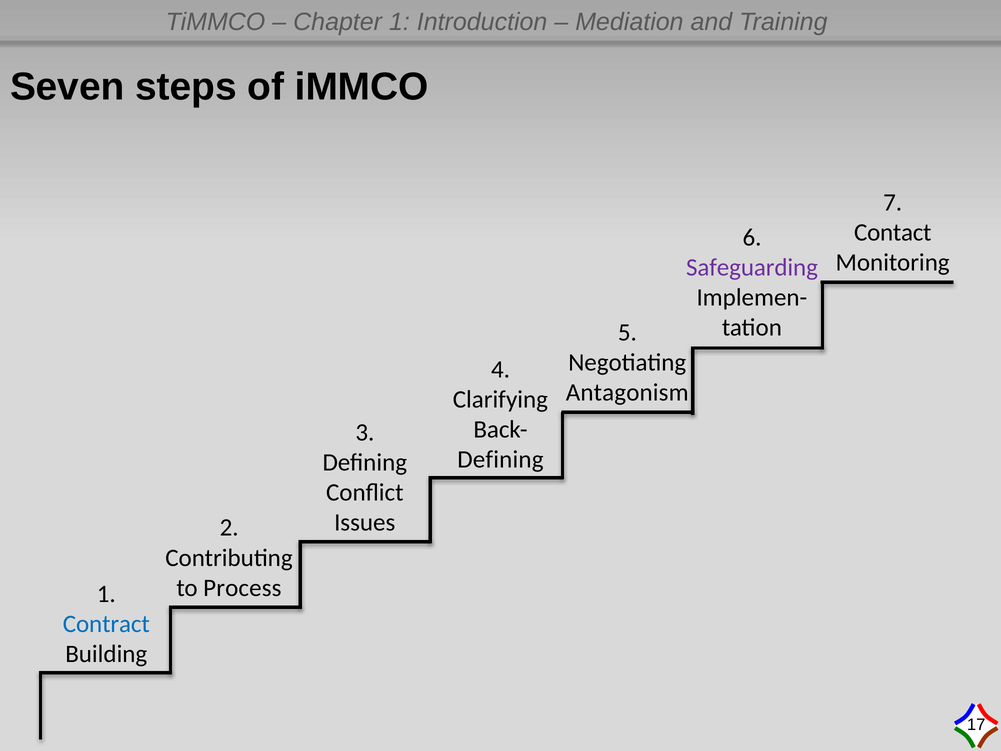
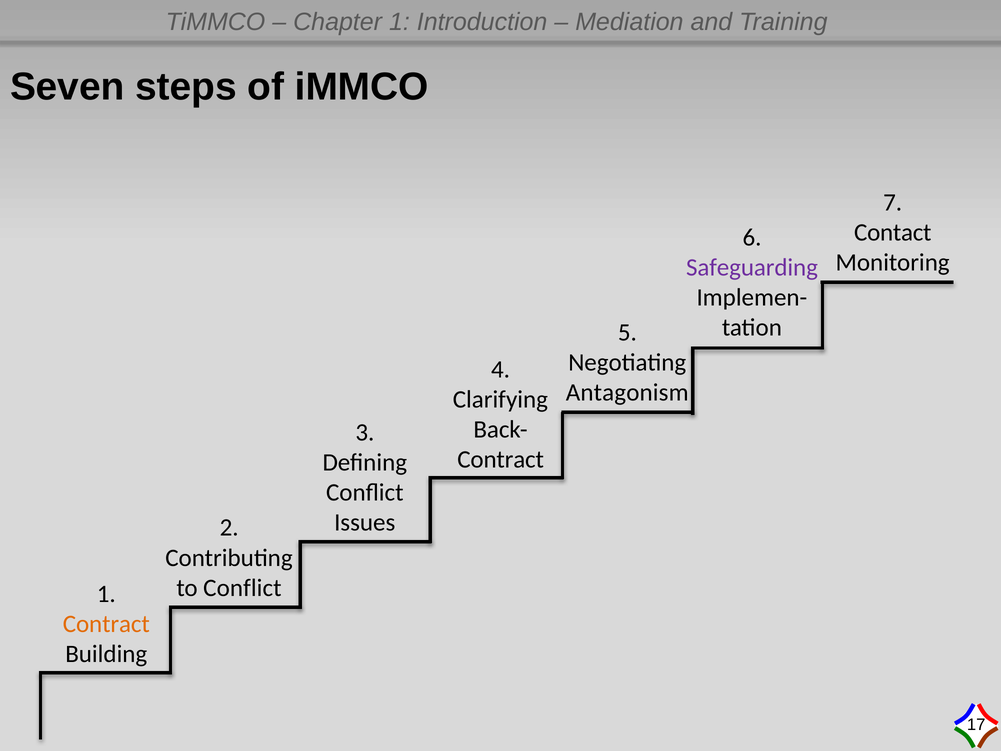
Defining at (500, 459): Defining -> Contract
to Process: Process -> Conflict
Contract at (106, 624) colour: blue -> orange
